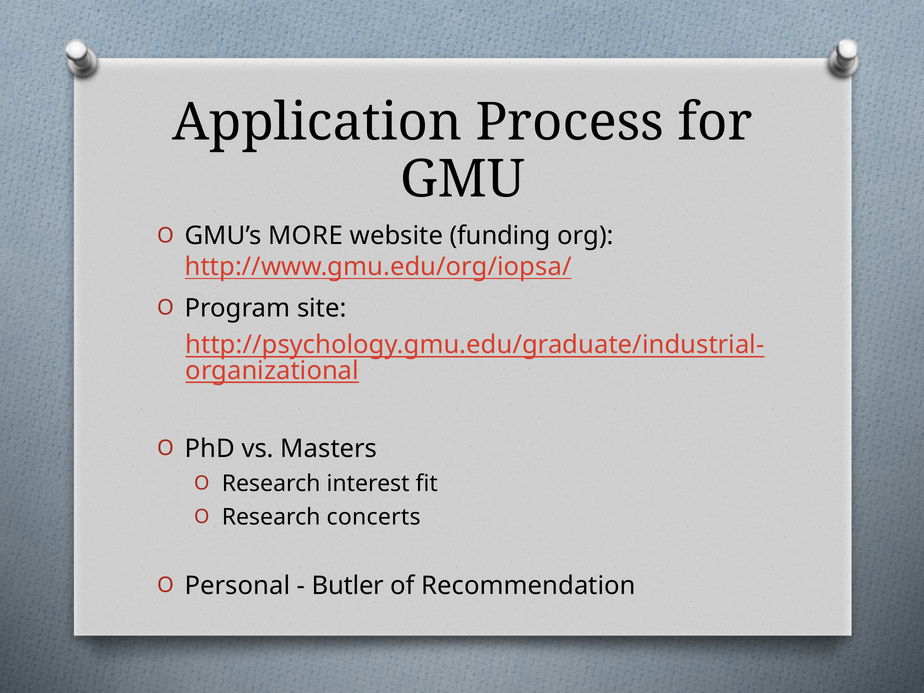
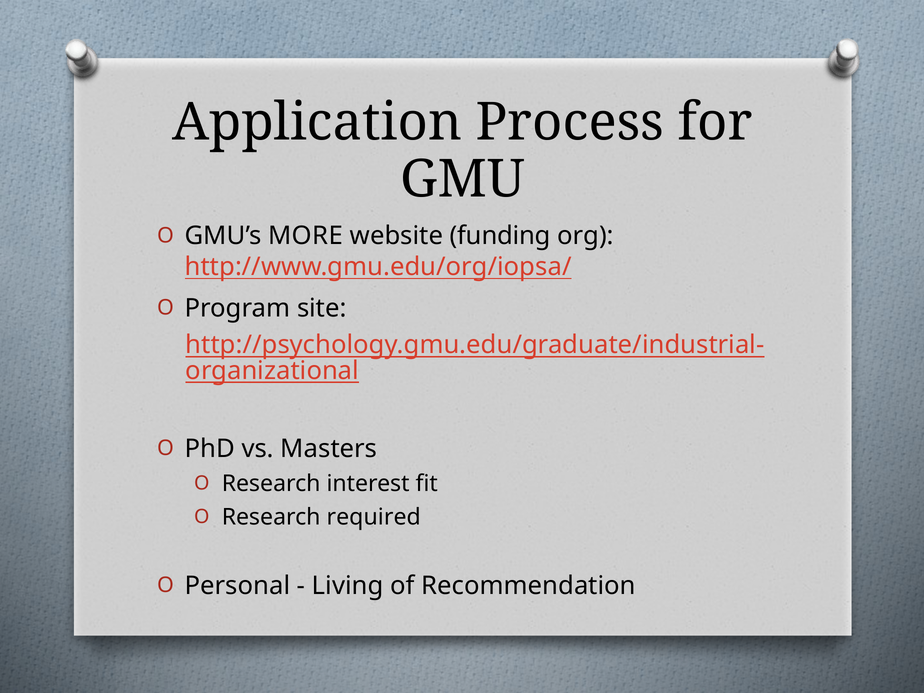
concerts: concerts -> required
Butler: Butler -> Living
